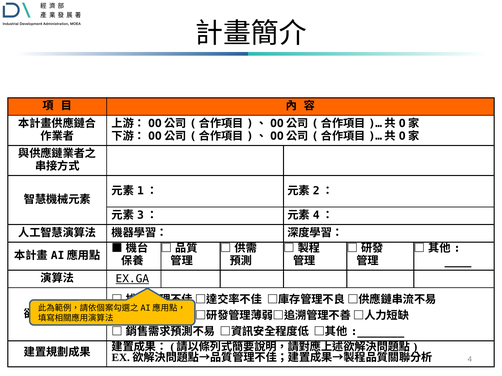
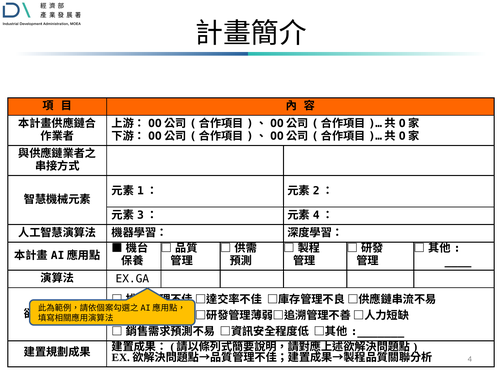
EX.GA underline: present -> none
